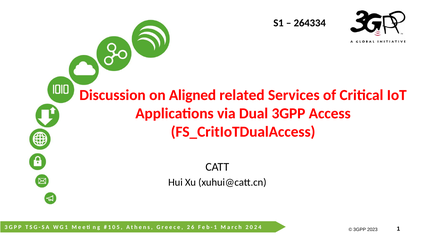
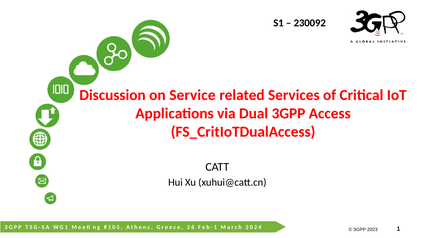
264334: 264334 -> 230092
Aligned: Aligned -> Service
